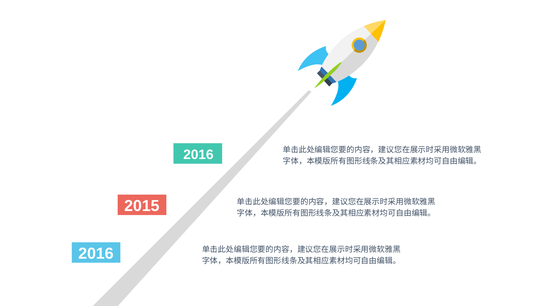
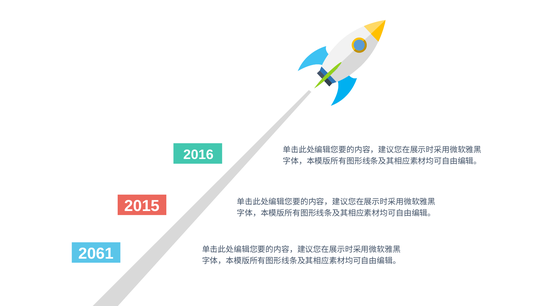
2016 at (96, 254): 2016 -> 2061
